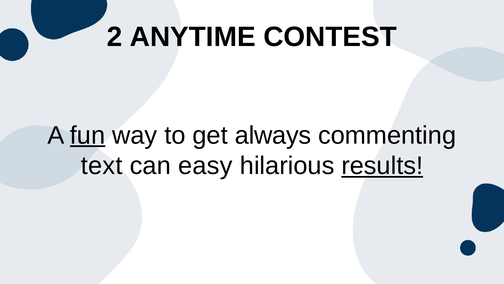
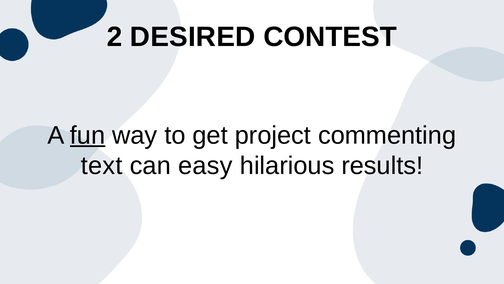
ANYTIME: ANYTIME -> DESIRED
always: always -> project
results underline: present -> none
